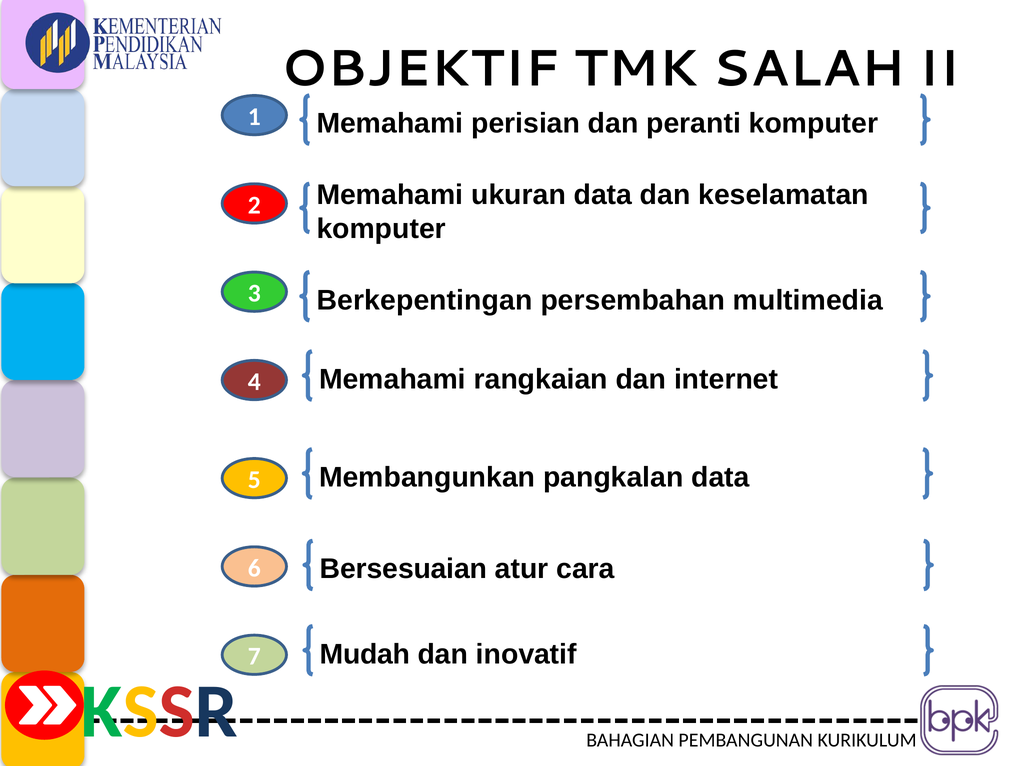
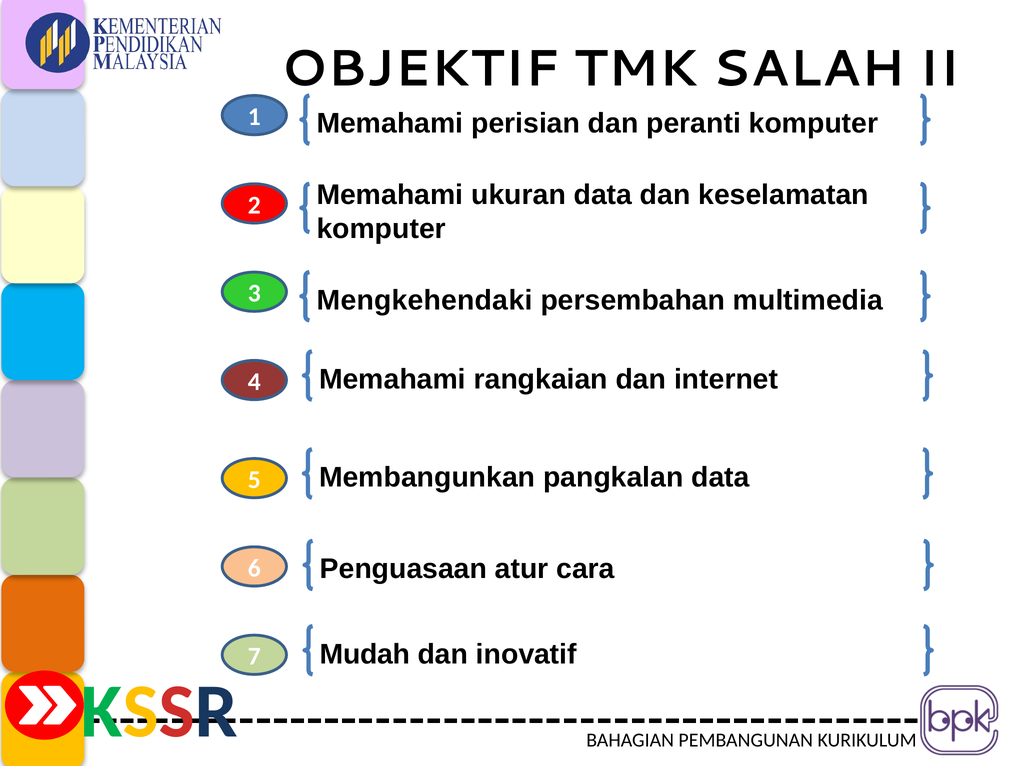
Berkepentingan: Berkepentingan -> Mengkehendaki
Bersesuaian: Bersesuaian -> Penguasaan
